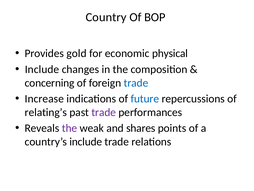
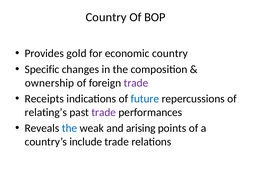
economic physical: physical -> country
Include at (42, 69): Include -> Specific
concerning: concerning -> ownership
trade at (136, 83) colour: blue -> purple
Increase: Increase -> Receipts
the at (69, 128) colour: purple -> blue
shares: shares -> arising
